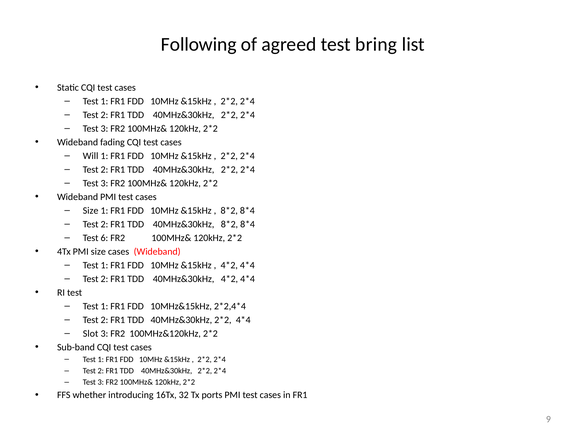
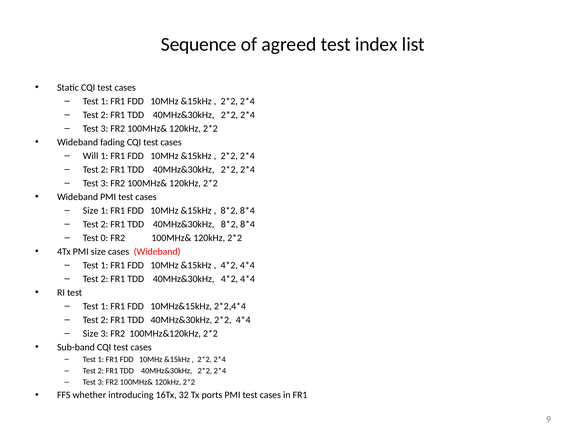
Following: Following -> Sequence
bring: bring -> index
6: 6 -> 0
Slot at (91, 334): Slot -> Size
